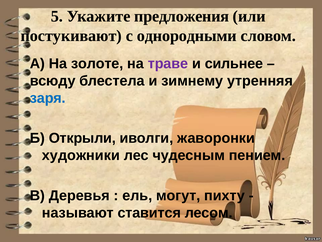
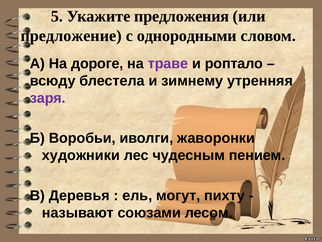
постукивают: постукивают -> предложение
золоте: золоте -> дороге
сильнее: сильнее -> роптало
заря colour: blue -> purple
Открыли: Открыли -> Воробьи
ставится: ставится -> союзами
